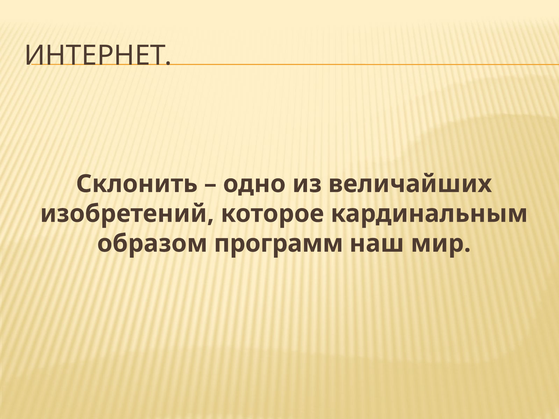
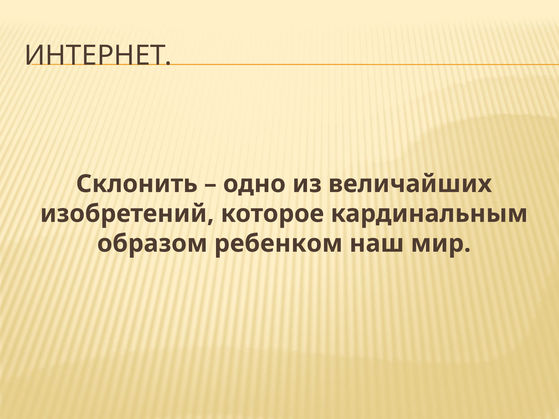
программ: программ -> ребенком
